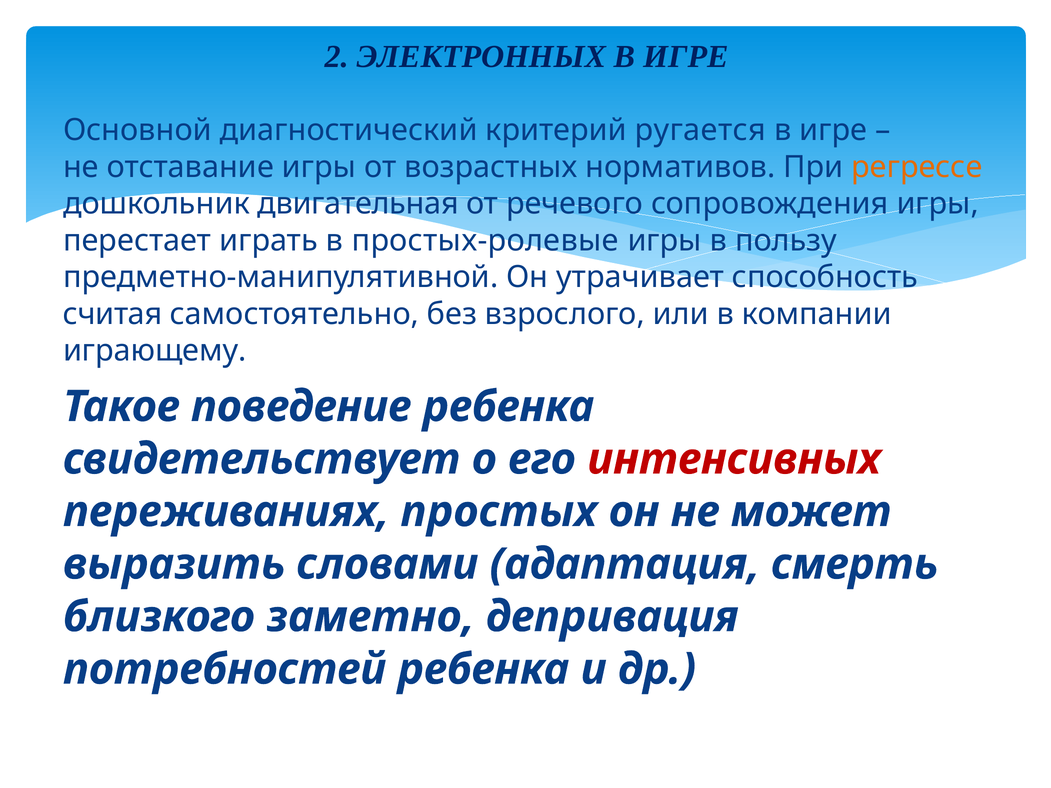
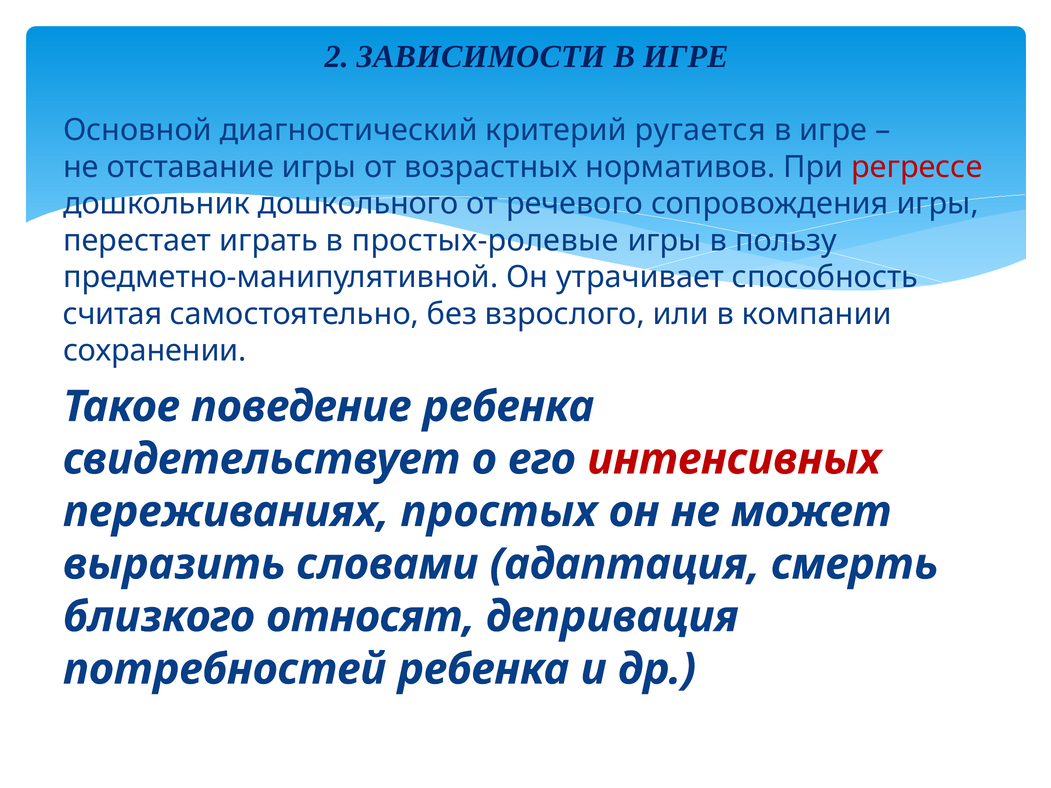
ЭЛЕКТРОННЫХ: ЭЛЕКТРОННЫХ -> ЗАВИСИМОСТИ
регрессе colour: orange -> red
двигательная: двигательная -> дошкольного
играющему: играющему -> сохранении
заметно: заметно -> относят
